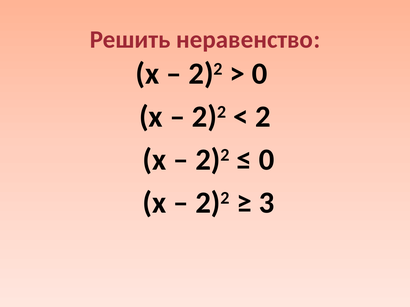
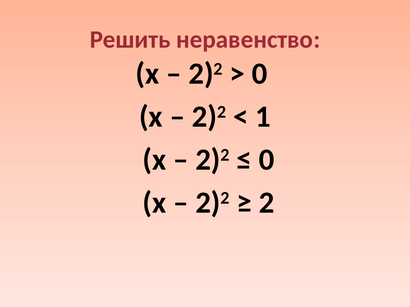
2: 2 -> 1
3: 3 -> 2
